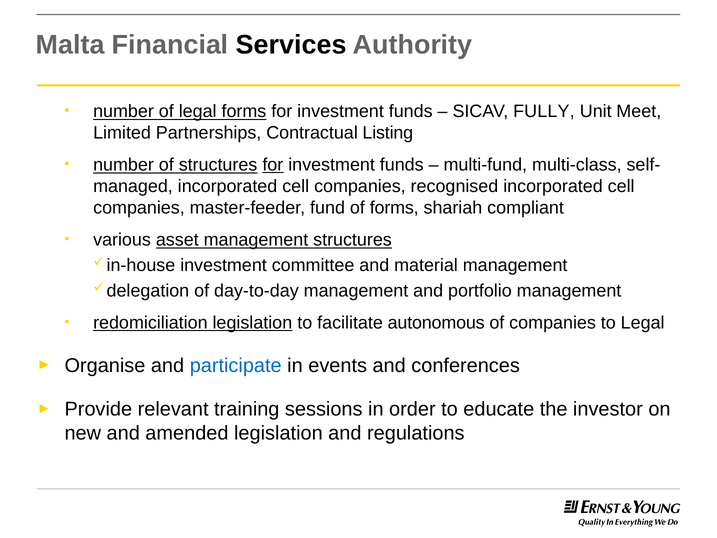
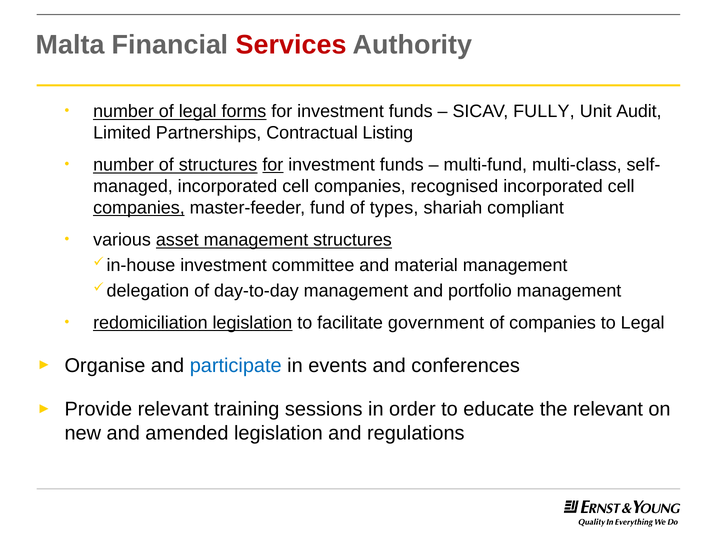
Services colour: black -> red
Meet: Meet -> Audit
companies at (139, 208) underline: none -> present
of forms: forms -> types
autonomous: autonomous -> government
the investor: investor -> relevant
